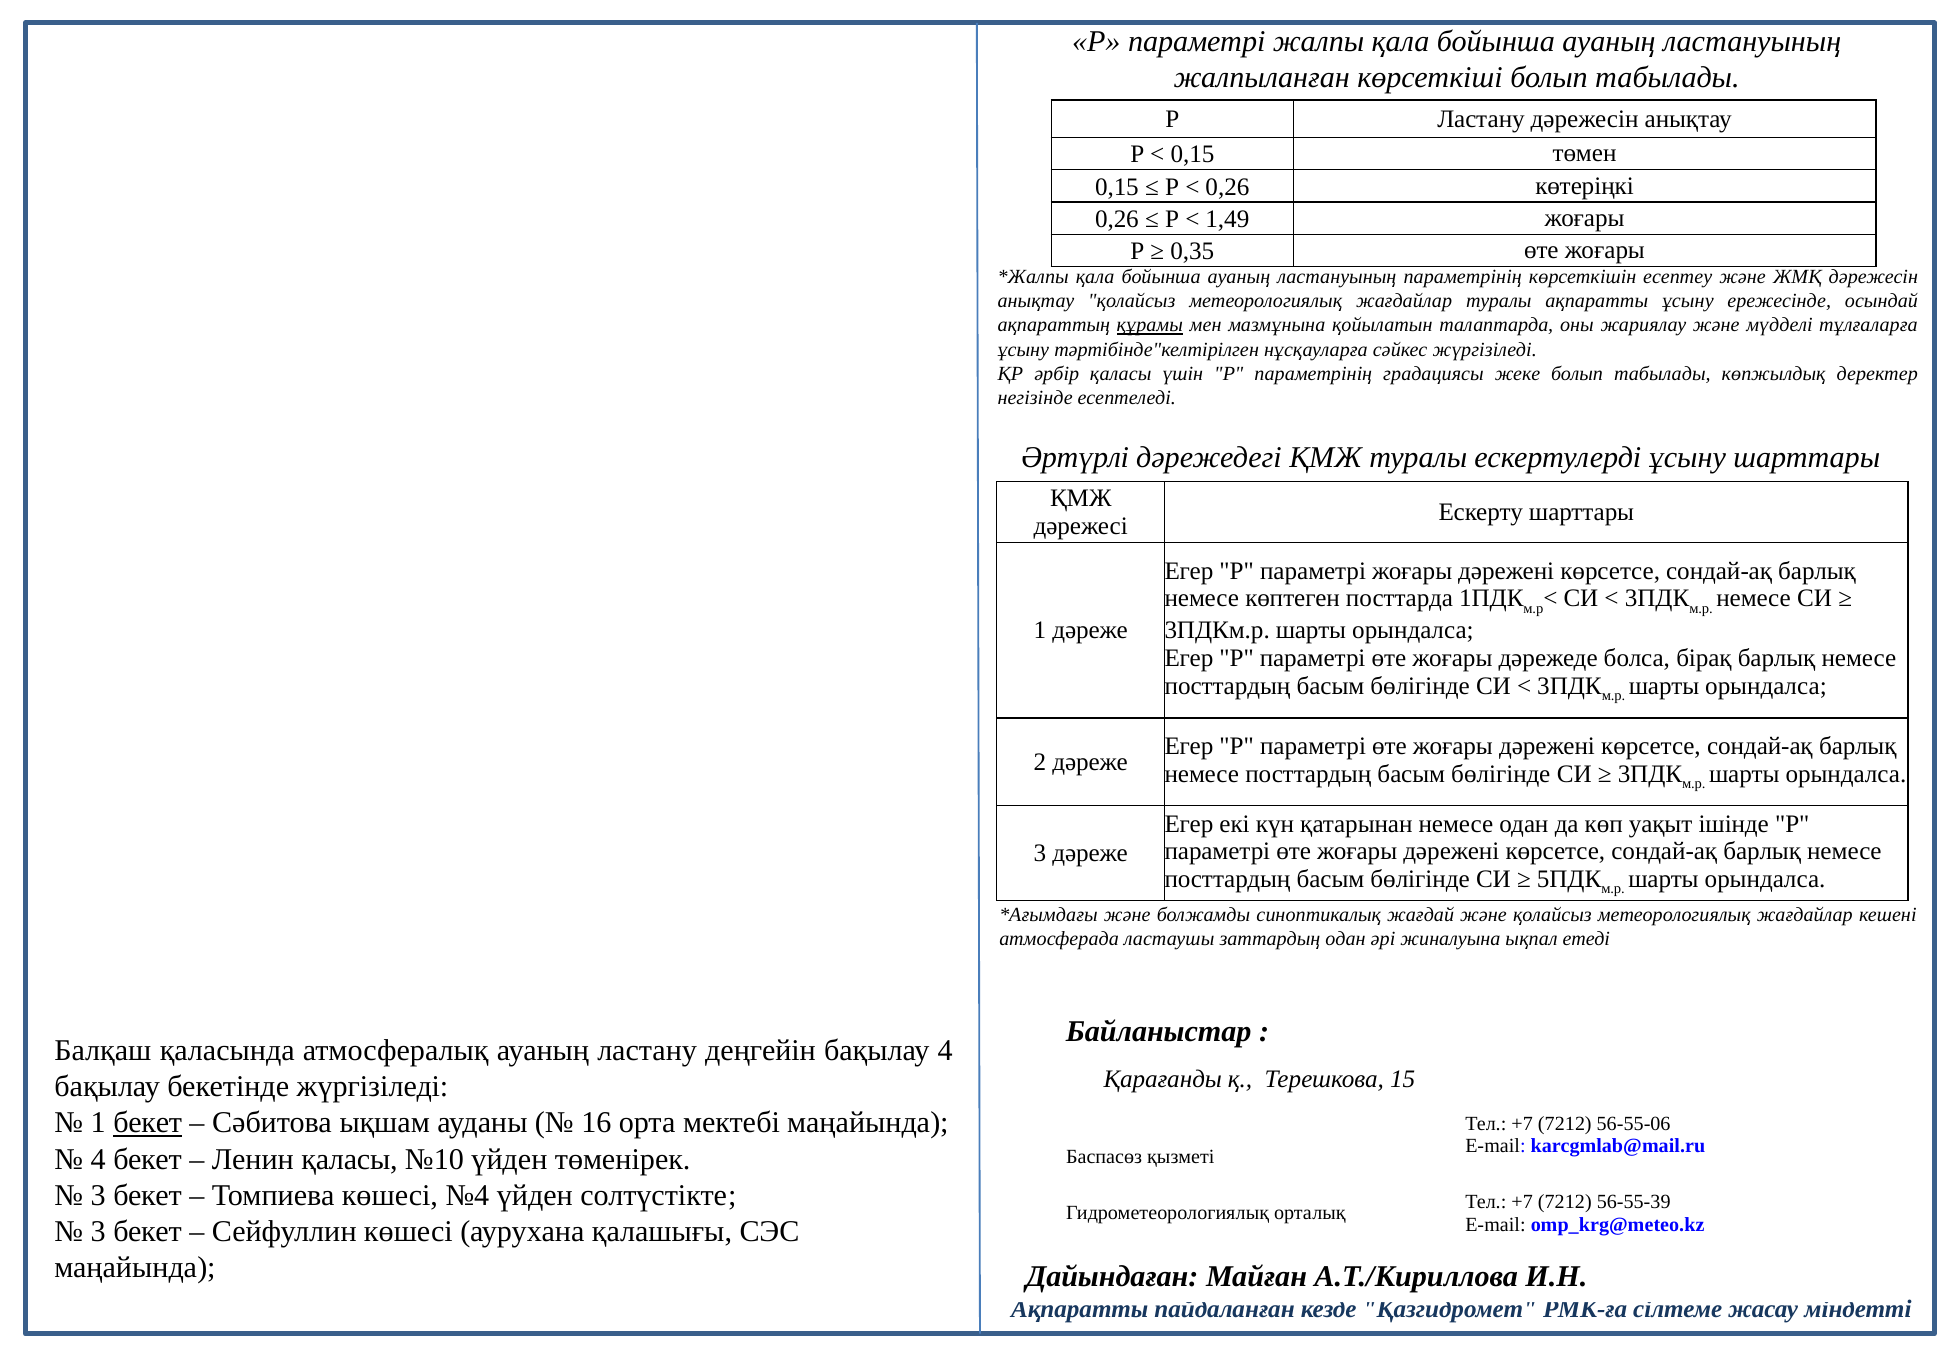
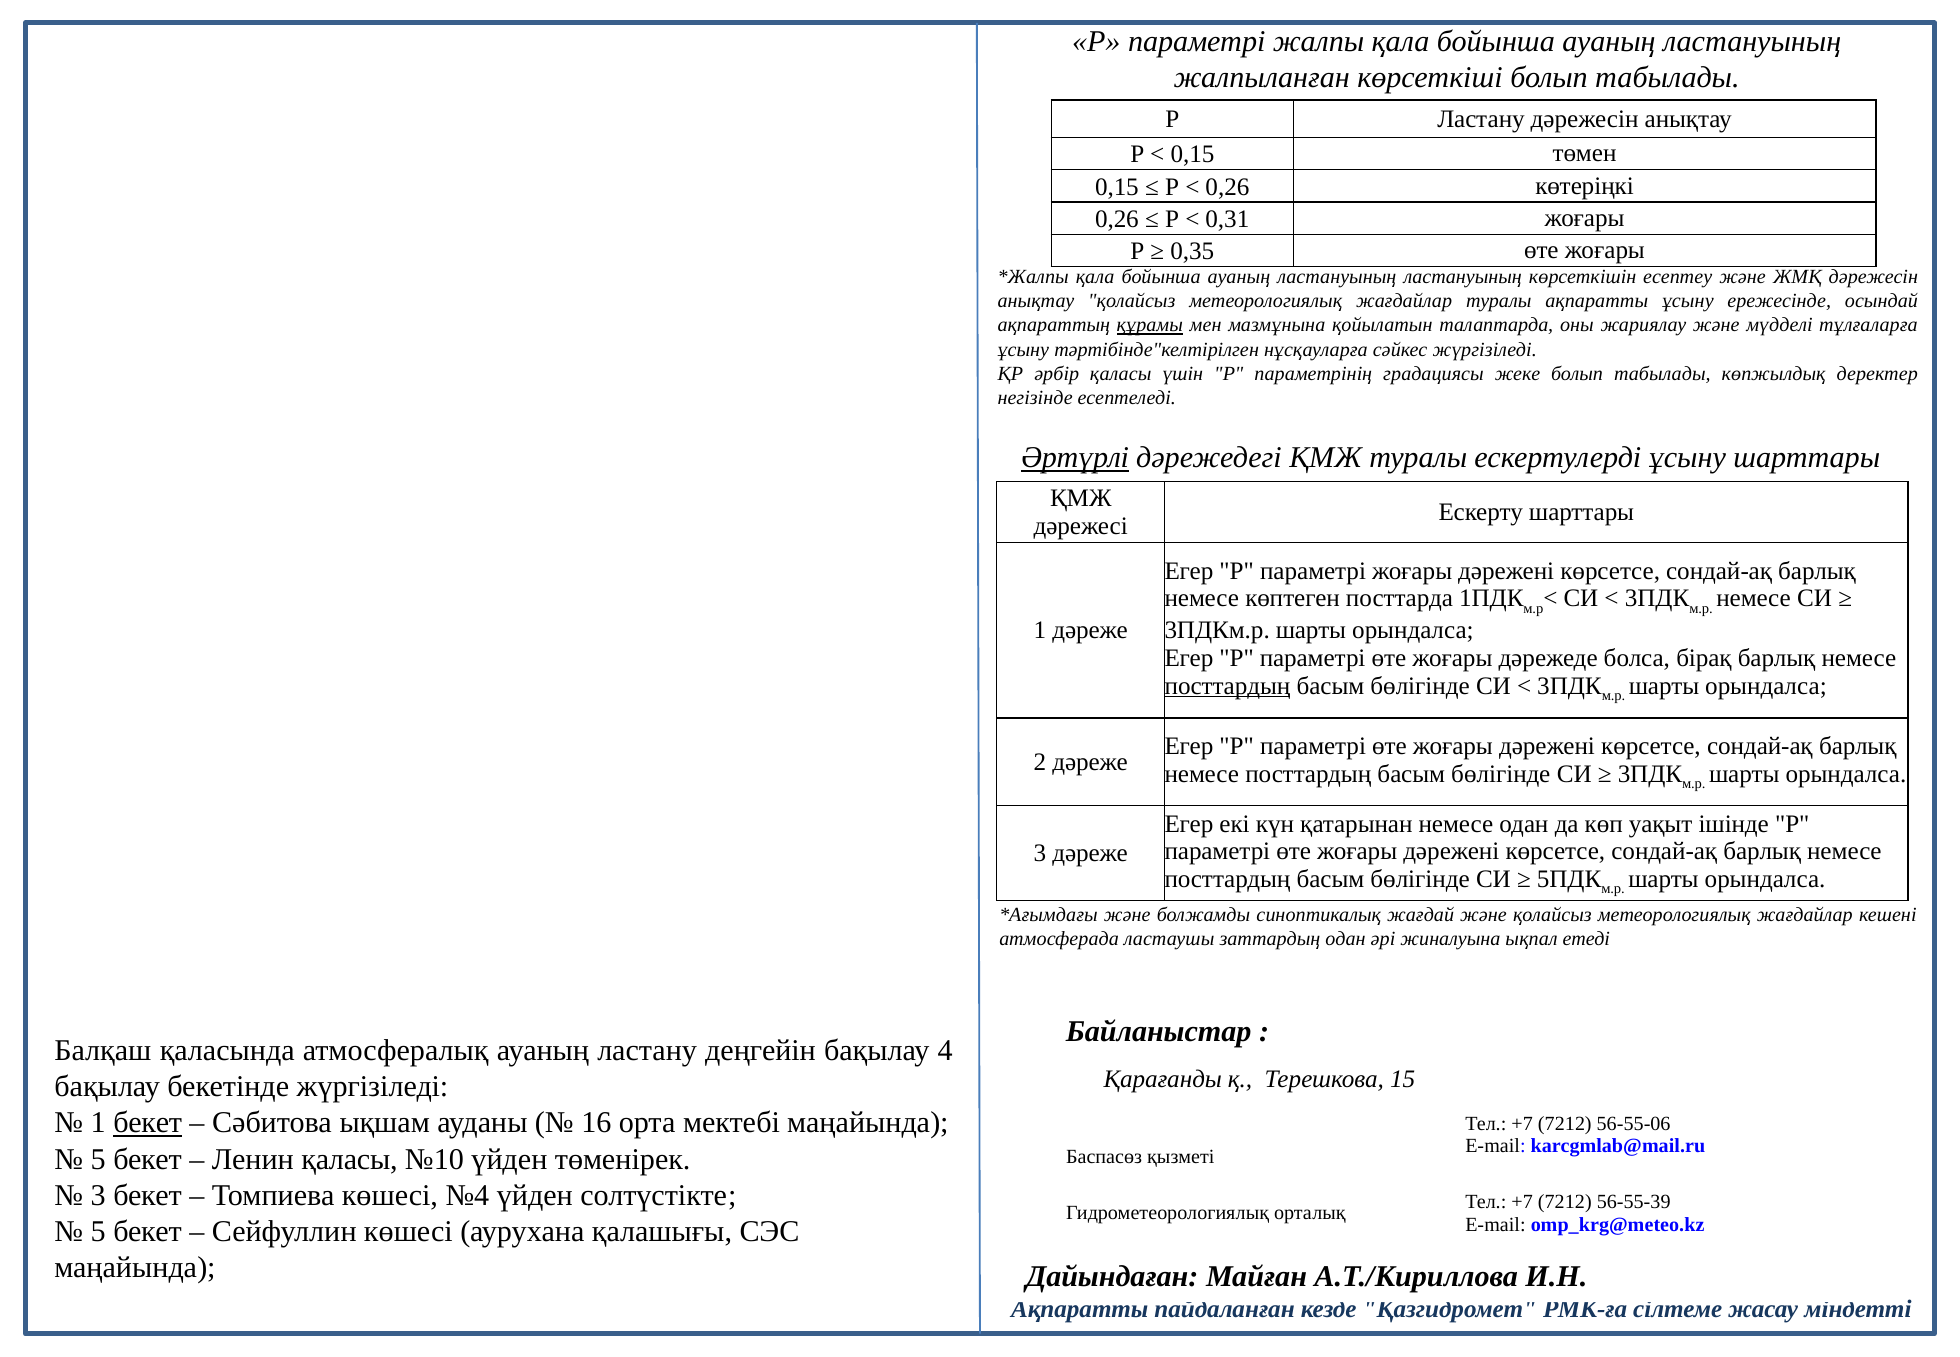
1,49: 1,49 -> 0,31
ластануының параметрінің: параметрінің -> ластануының
Әртүрлі underline: none -> present
посттардың at (1228, 686) underline: none -> present
4 at (98, 1159): 4 -> 5
3 at (98, 1232): 3 -> 5
